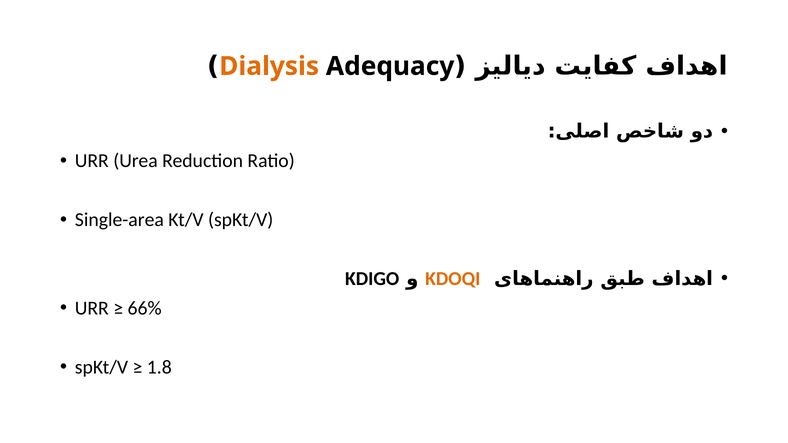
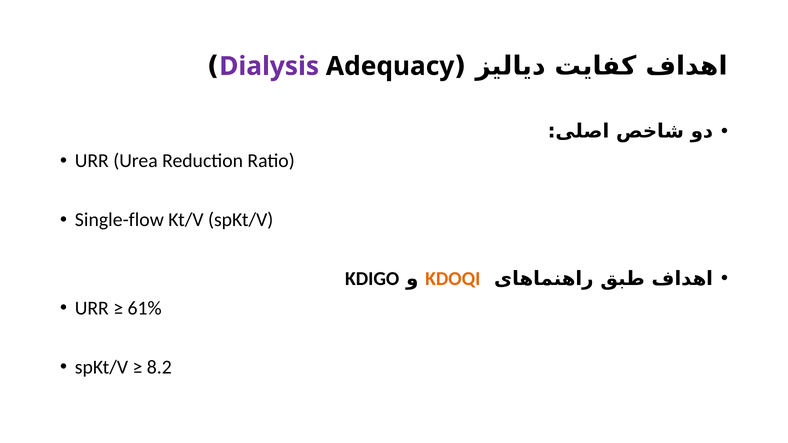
Dialysis colour: orange -> purple
Single-area: Single-area -> Single-flow
66%: 66% -> 61%
1.8: 1.8 -> 8.2
